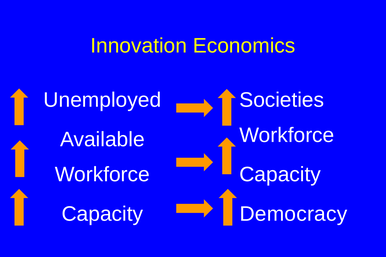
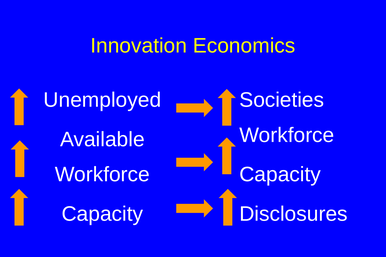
Democracy: Democracy -> Disclosures
